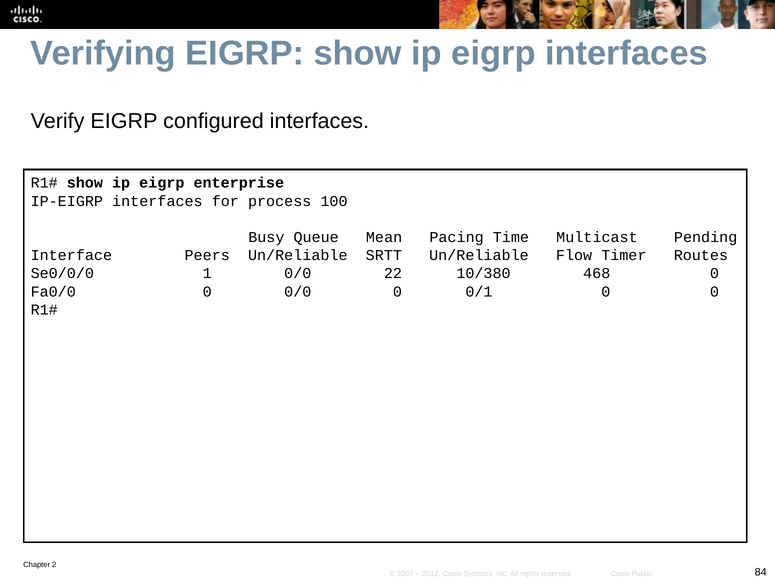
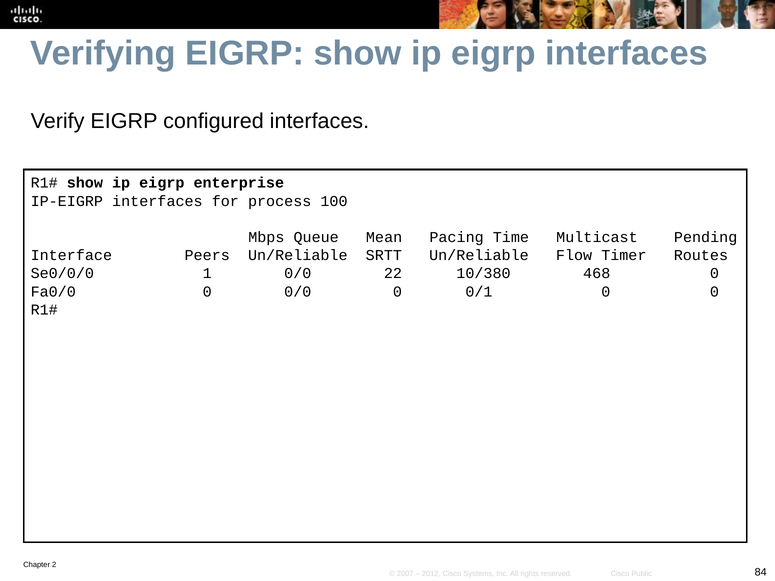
Busy: Busy -> Mbps
